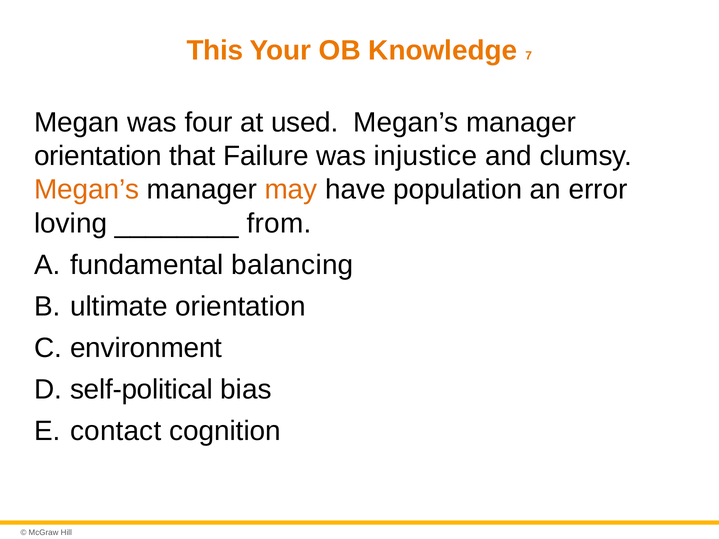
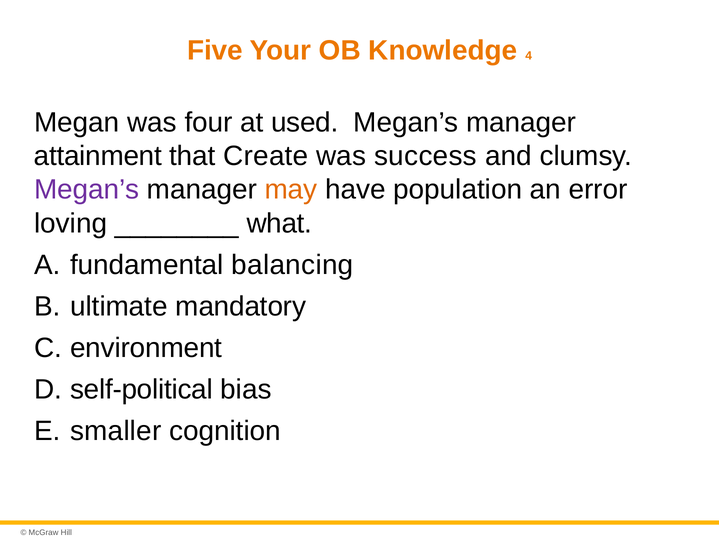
This: This -> Five
7: 7 -> 4
orientation at (98, 156): orientation -> attainment
Failure: Failure -> Create
injustice: injustice -> success
Megan’s at (87, 190) colour: orange -> purple
from: from -> what
ultimate orientation: orientation -> mandatory
contact: contact -> smaller
